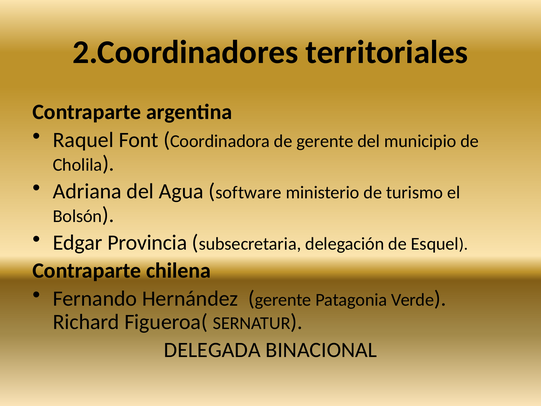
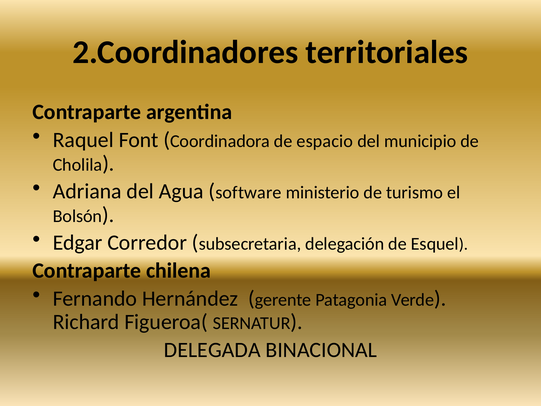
de gerente: gerente -> espacio
Provincia: Provincia -> Corredor
